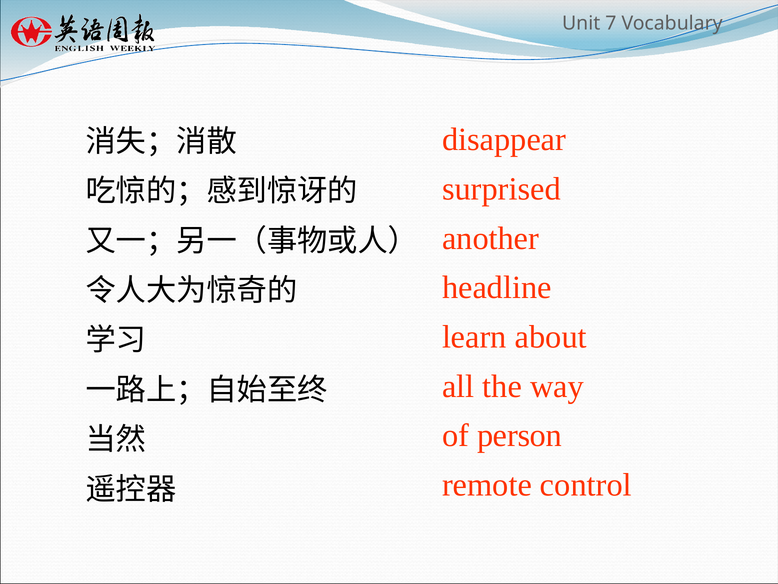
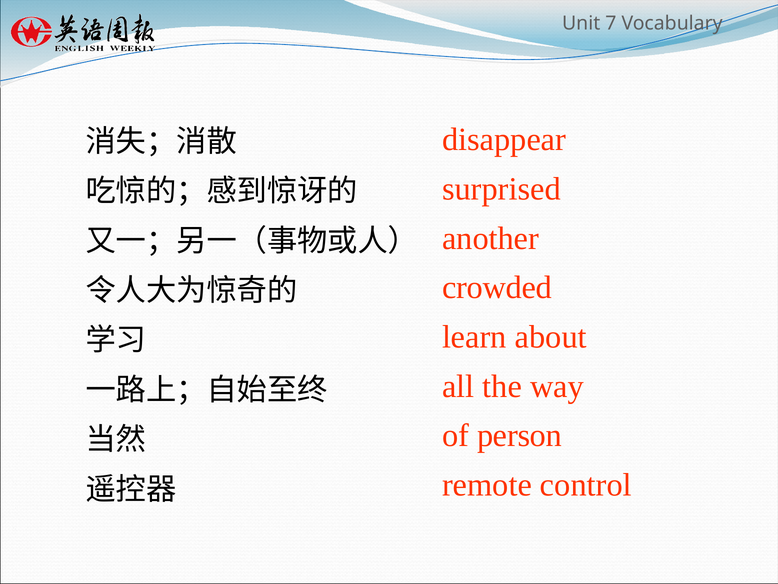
headline: headline -> crowded
